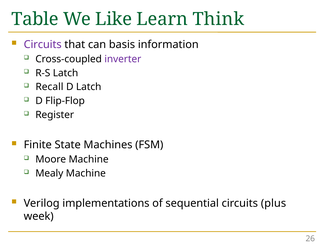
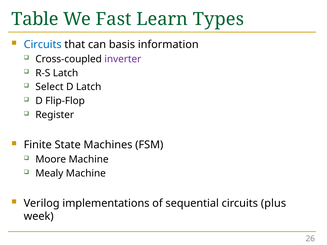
Like: Like -> Fast
Think: Think -> Types
Circuits at (43, 45) colour: purple -> blue
Recall: Recall -> Select
